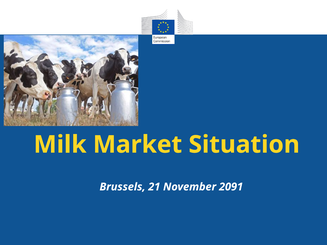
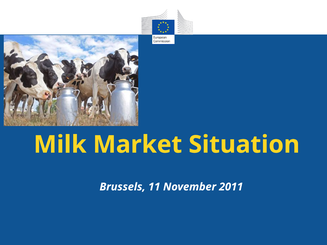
21: 21 -> 11
2091: 2091 -> 2011
